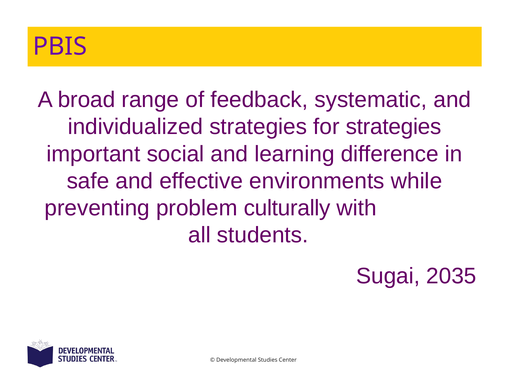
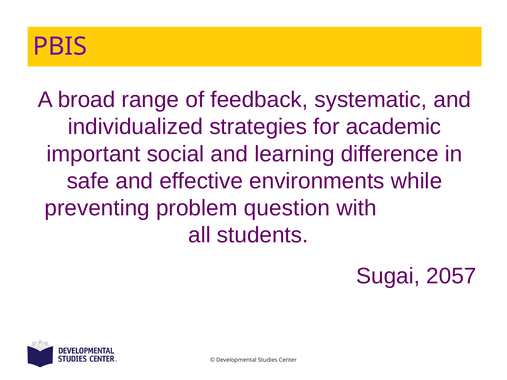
for strategies: strategies -> academic
culturally: culturally -> question
2035: 2035 -> 2057
